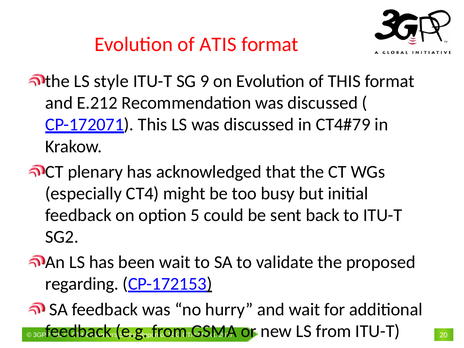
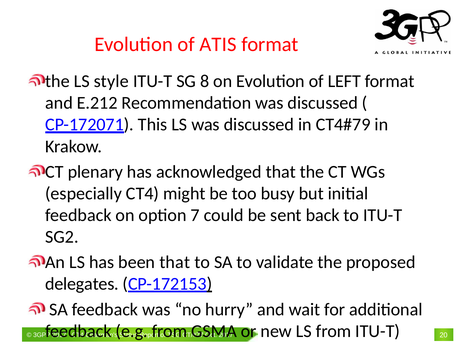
9: 9 -> 8
of THIS: THIS -> LEFT
5: 5 -> 7
been wait: wait -> that
regarding: regarding -> delegates
